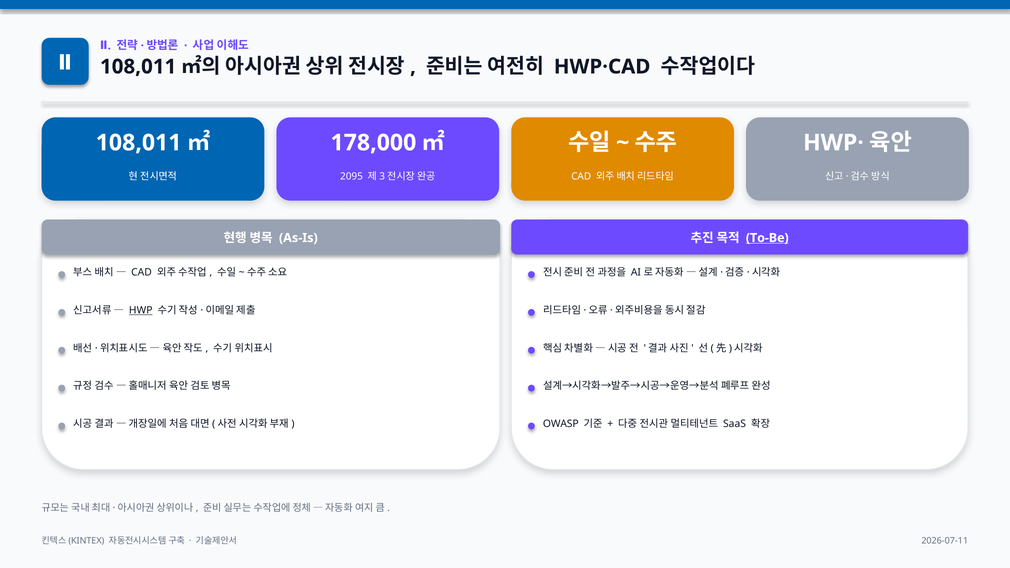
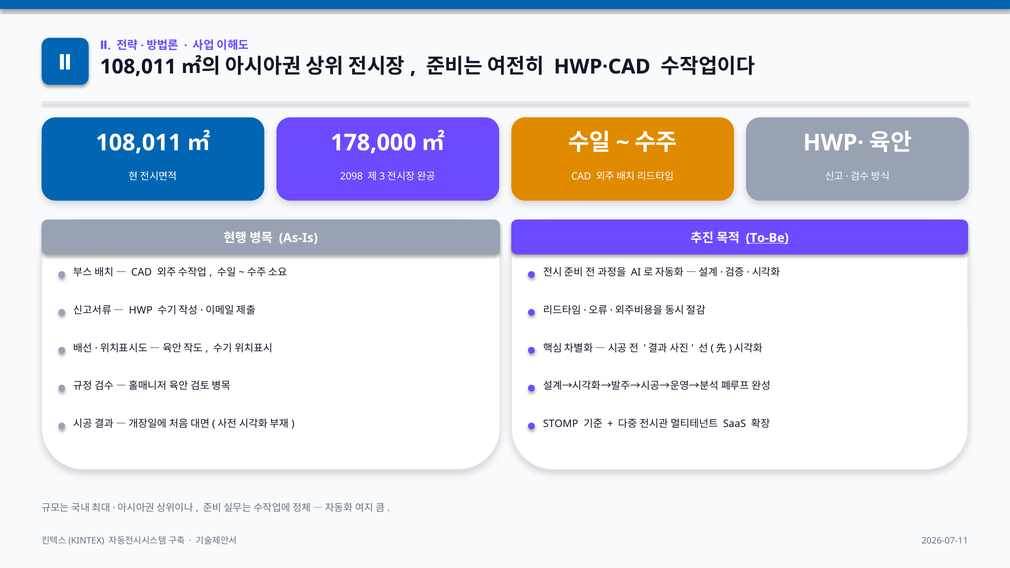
2095: 2095 -> 2098
HWP underline: present -> none
OWASP: OWASP -> STOMP
